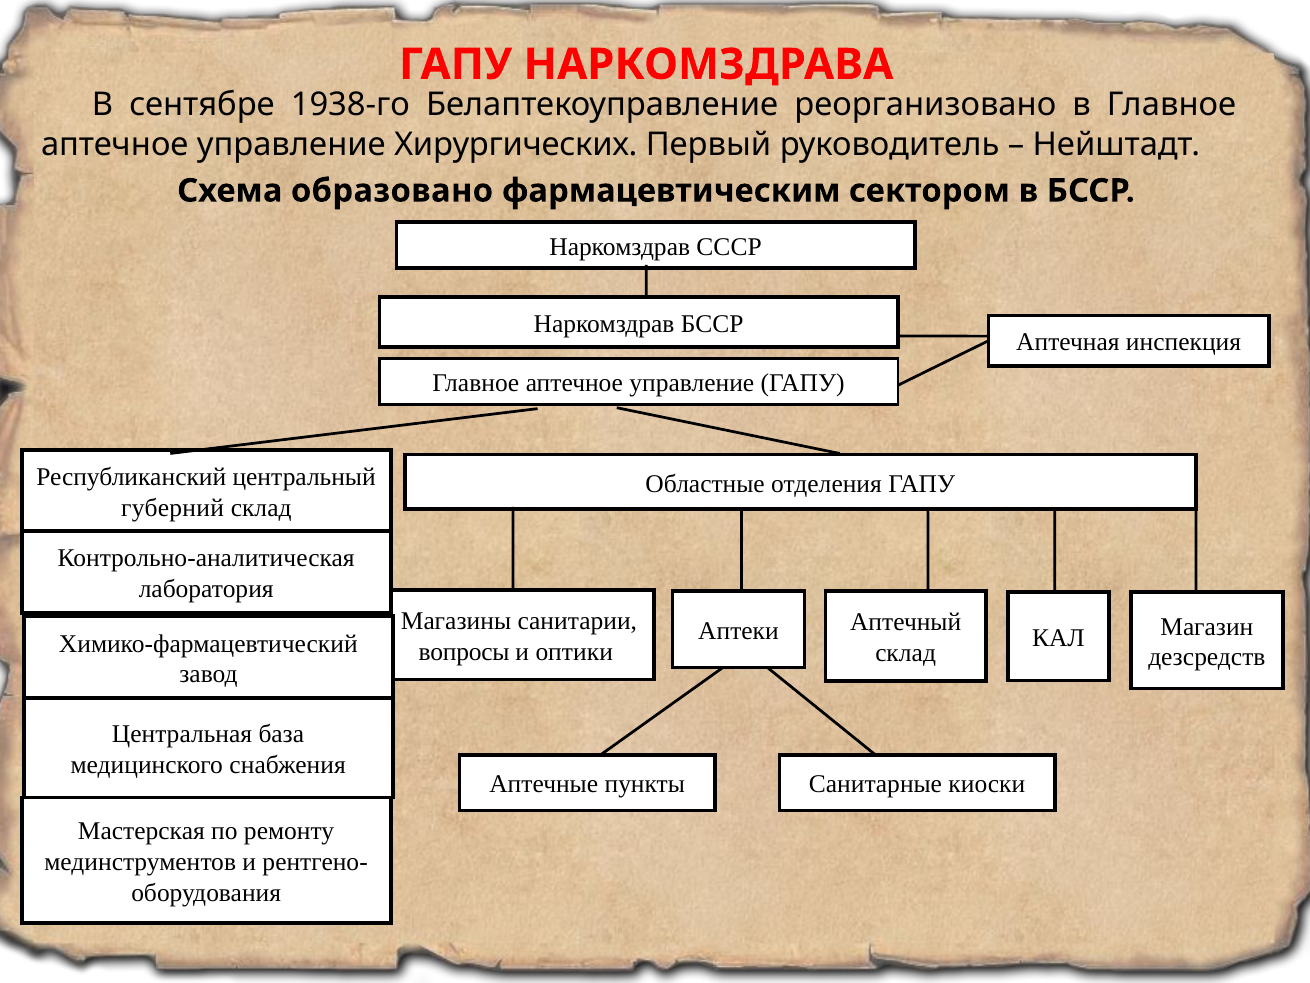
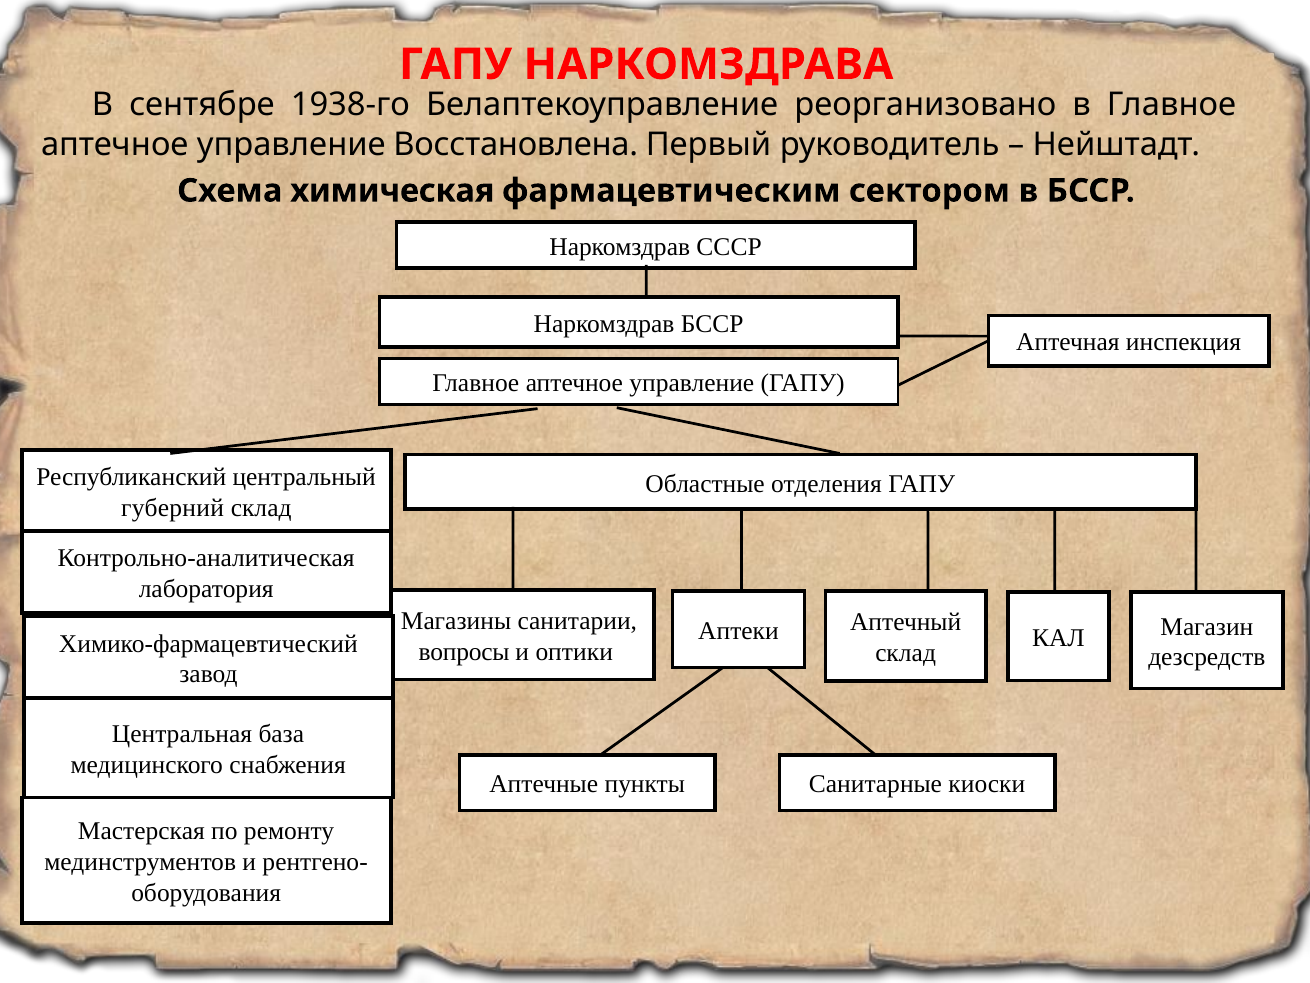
Хирургических: Хирургических -> Восстановлена
образовано: образовано -> химическая
